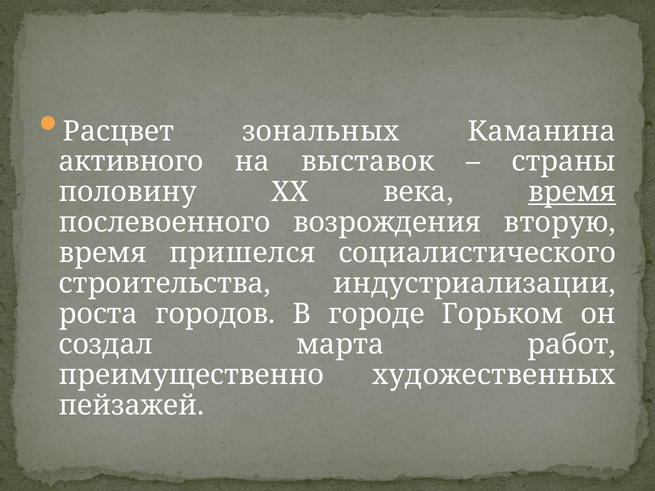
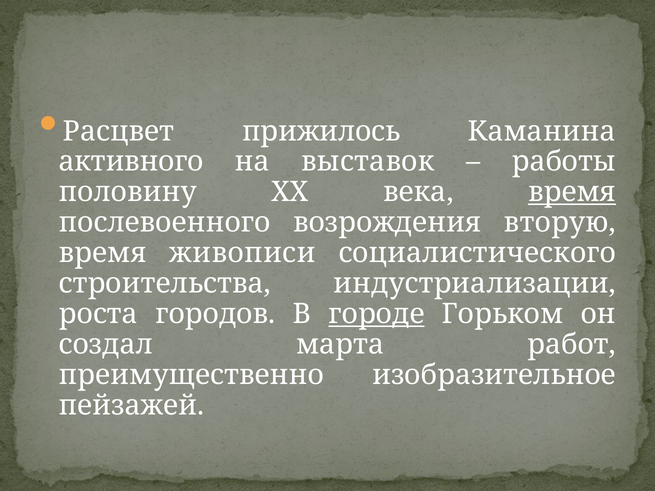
зональных: зональных -> прижилось
страны: страны -> работы
пришелся: пришелся -> живописи
городе underline: none -> present
художественных: художественных -> изобразительное
